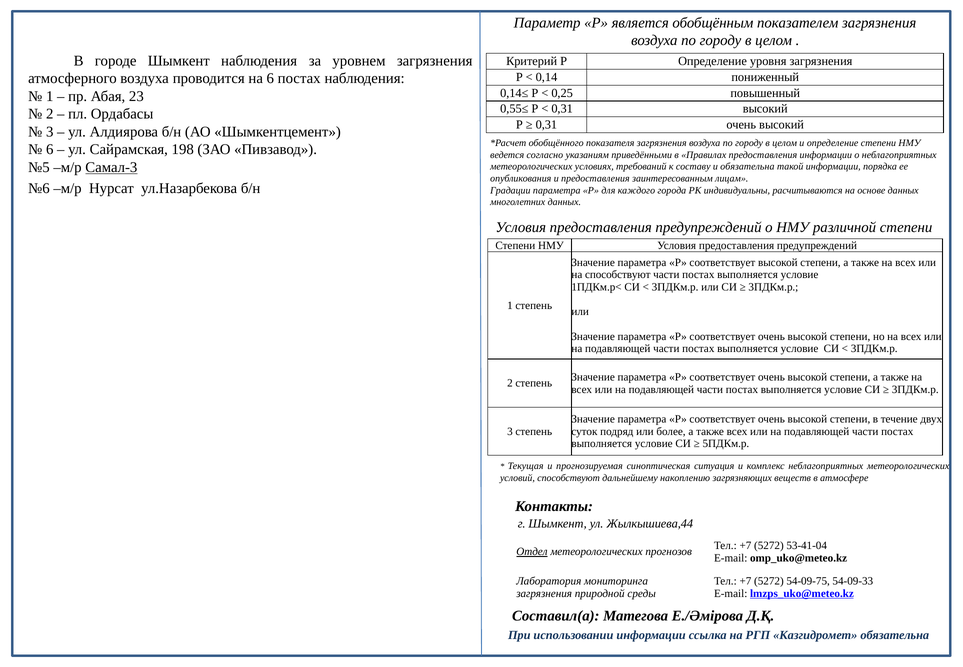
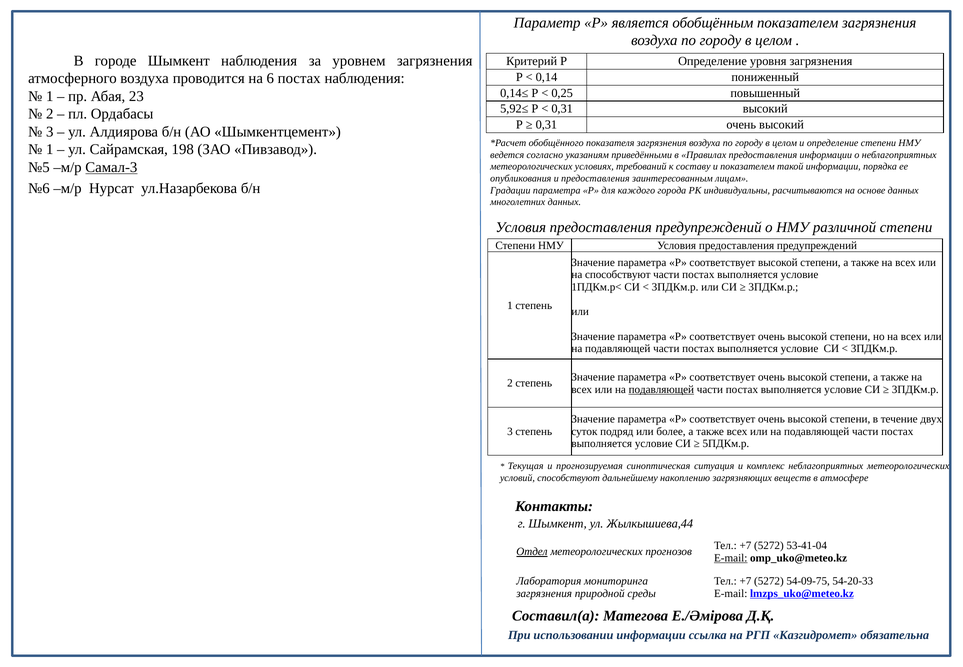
0,55≤: 0,55≤ -> 5,92≤
6 at (50, 150): 6 -> 1
и обязательна: обязательна -> показателем
подавляющей at (661, 389) underline: none -> present
E-mail at (731, 558) underline: none -> present
54-09-33: 54-09-33 -> 54-20-33
